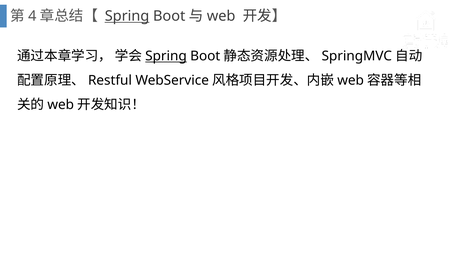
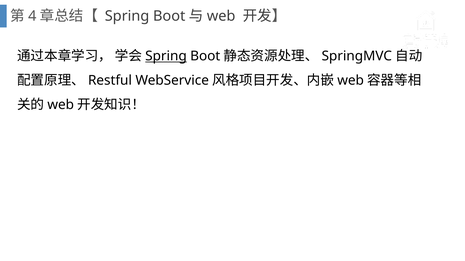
Spring at (127, 16) underline: present -> none
